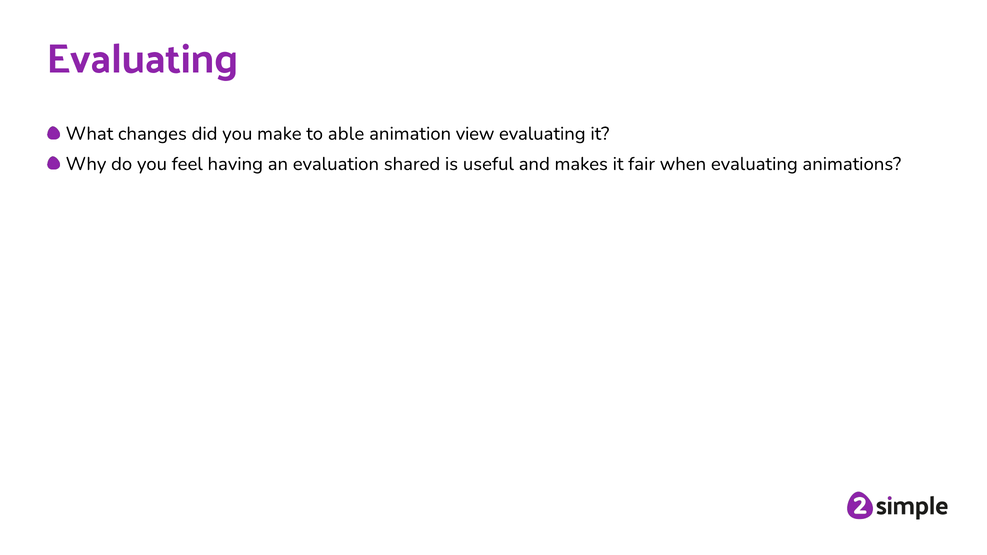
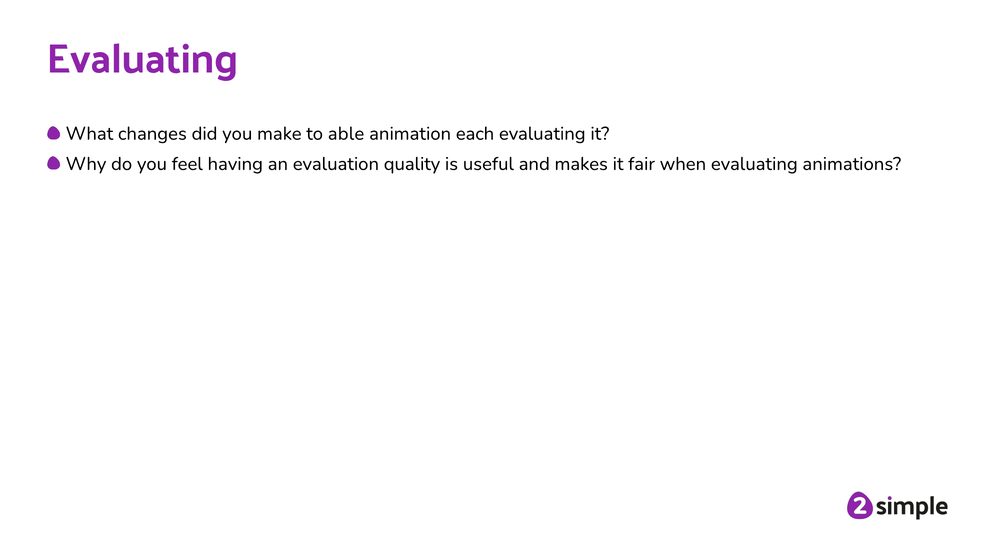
view: view -> each
shared: shared -> quality
